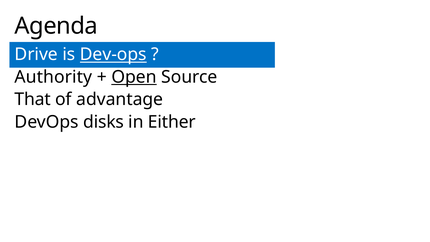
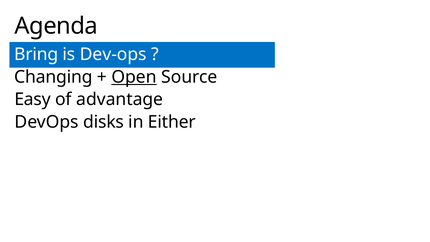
Drive: Drive -> Bring
Dev-ops underline: present -> none
Authority: Authority -> Changing
That: That -> Easy
